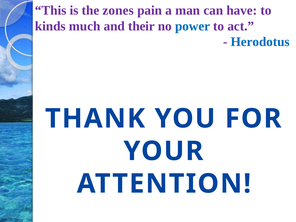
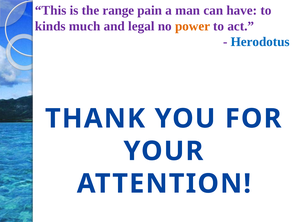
zones: zones -> range
their: their -> legal
power colour: blue -> orange
